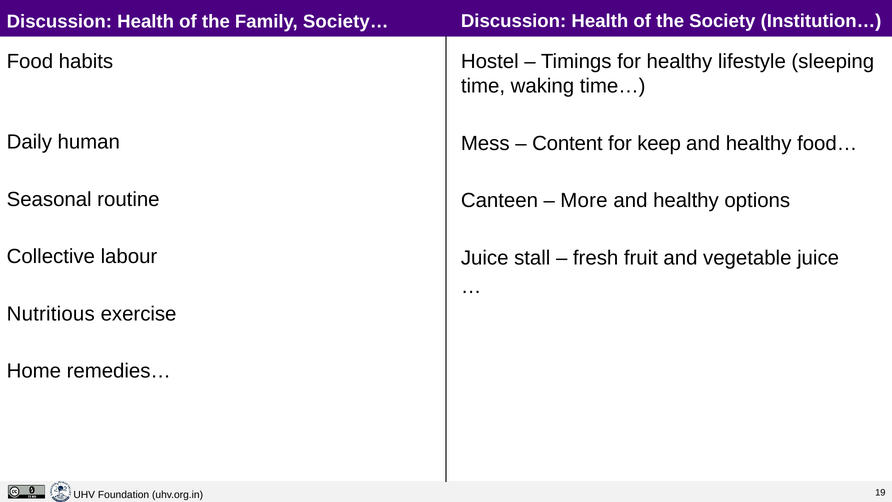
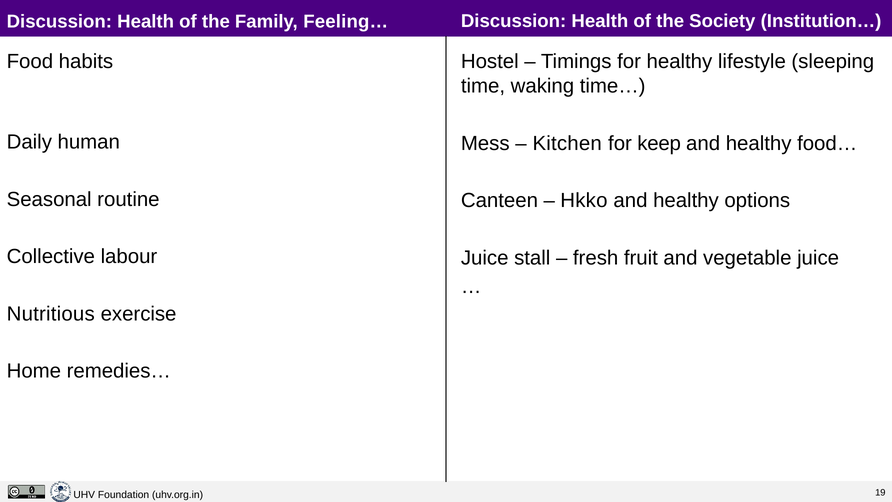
Society…: Society… -> Feeling…
Content: Content -> Kitchen
More: More -> Hkko
